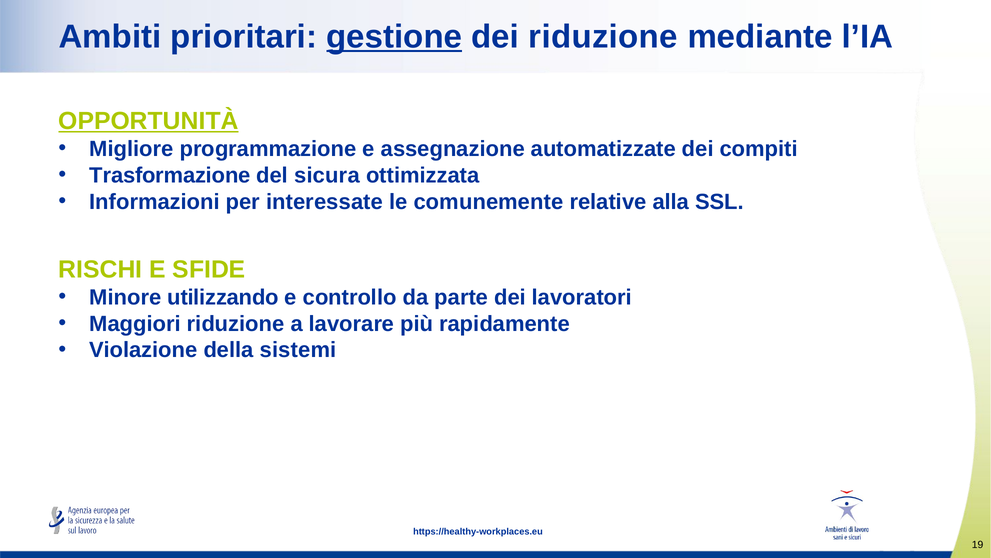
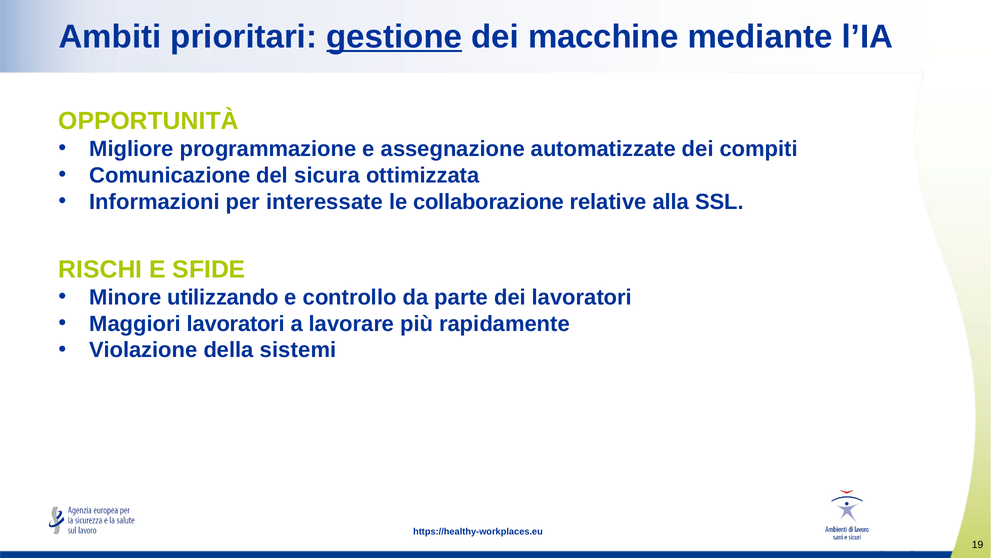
dei riduzione: riduzione -> macchine
OPPORTUNITÀ underline: present -> none
Trasformazione: Trasformazione -> Comunicazione
comunemente: comunemente -> collaborazione
Maggiori riduzione: riduzione -> lavoratori
